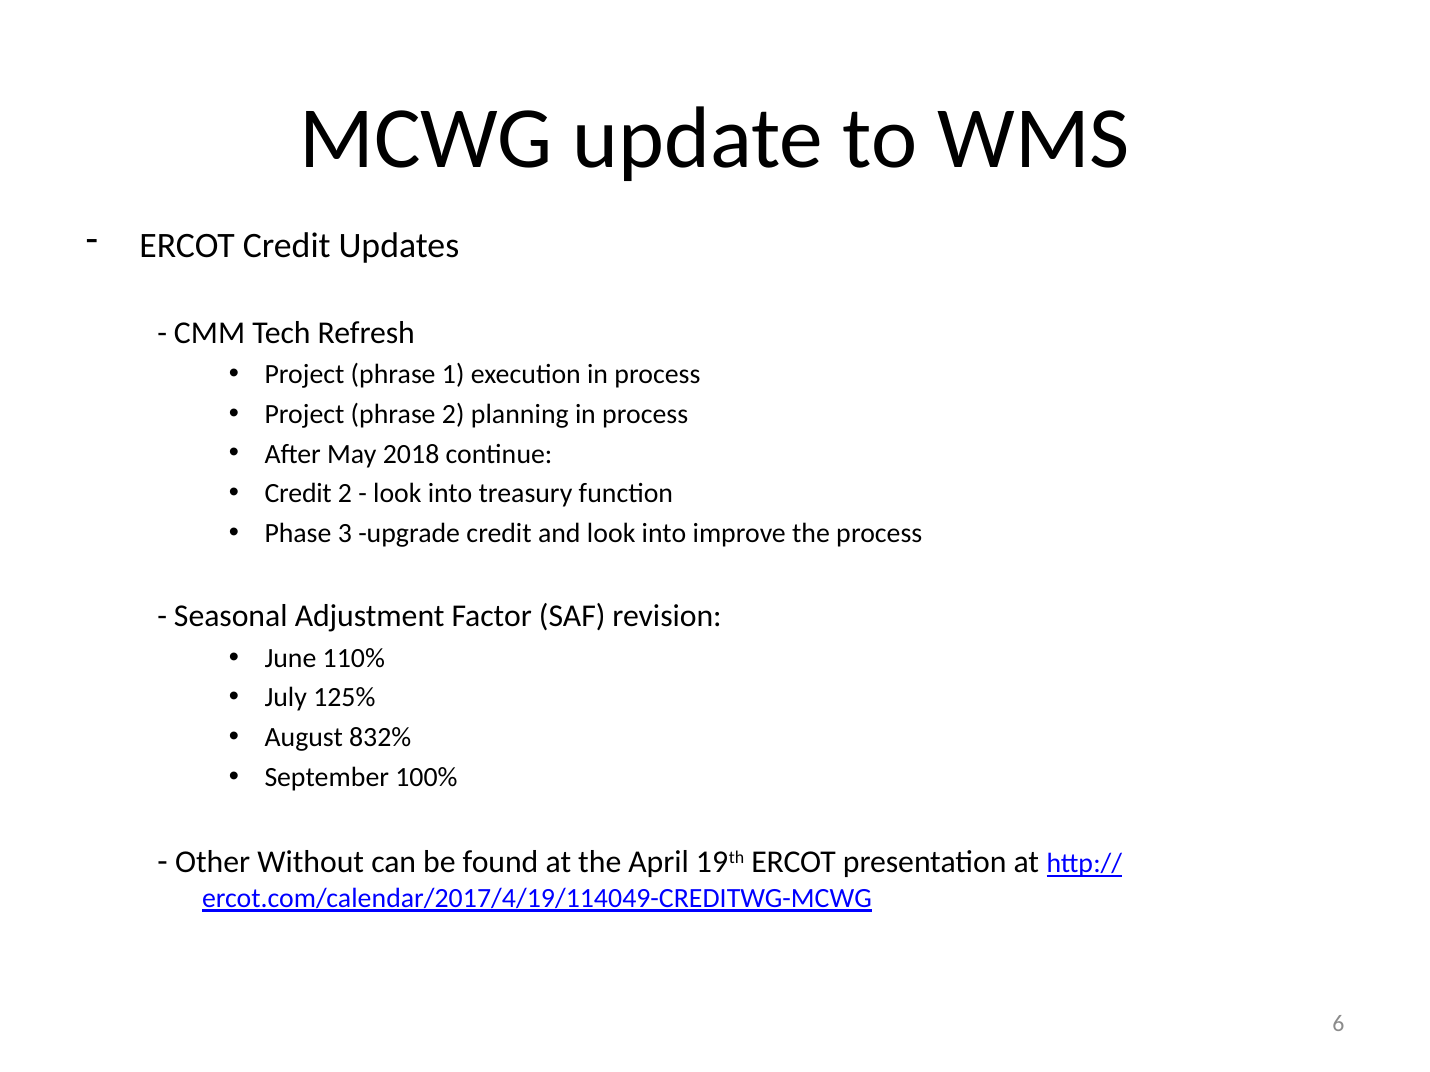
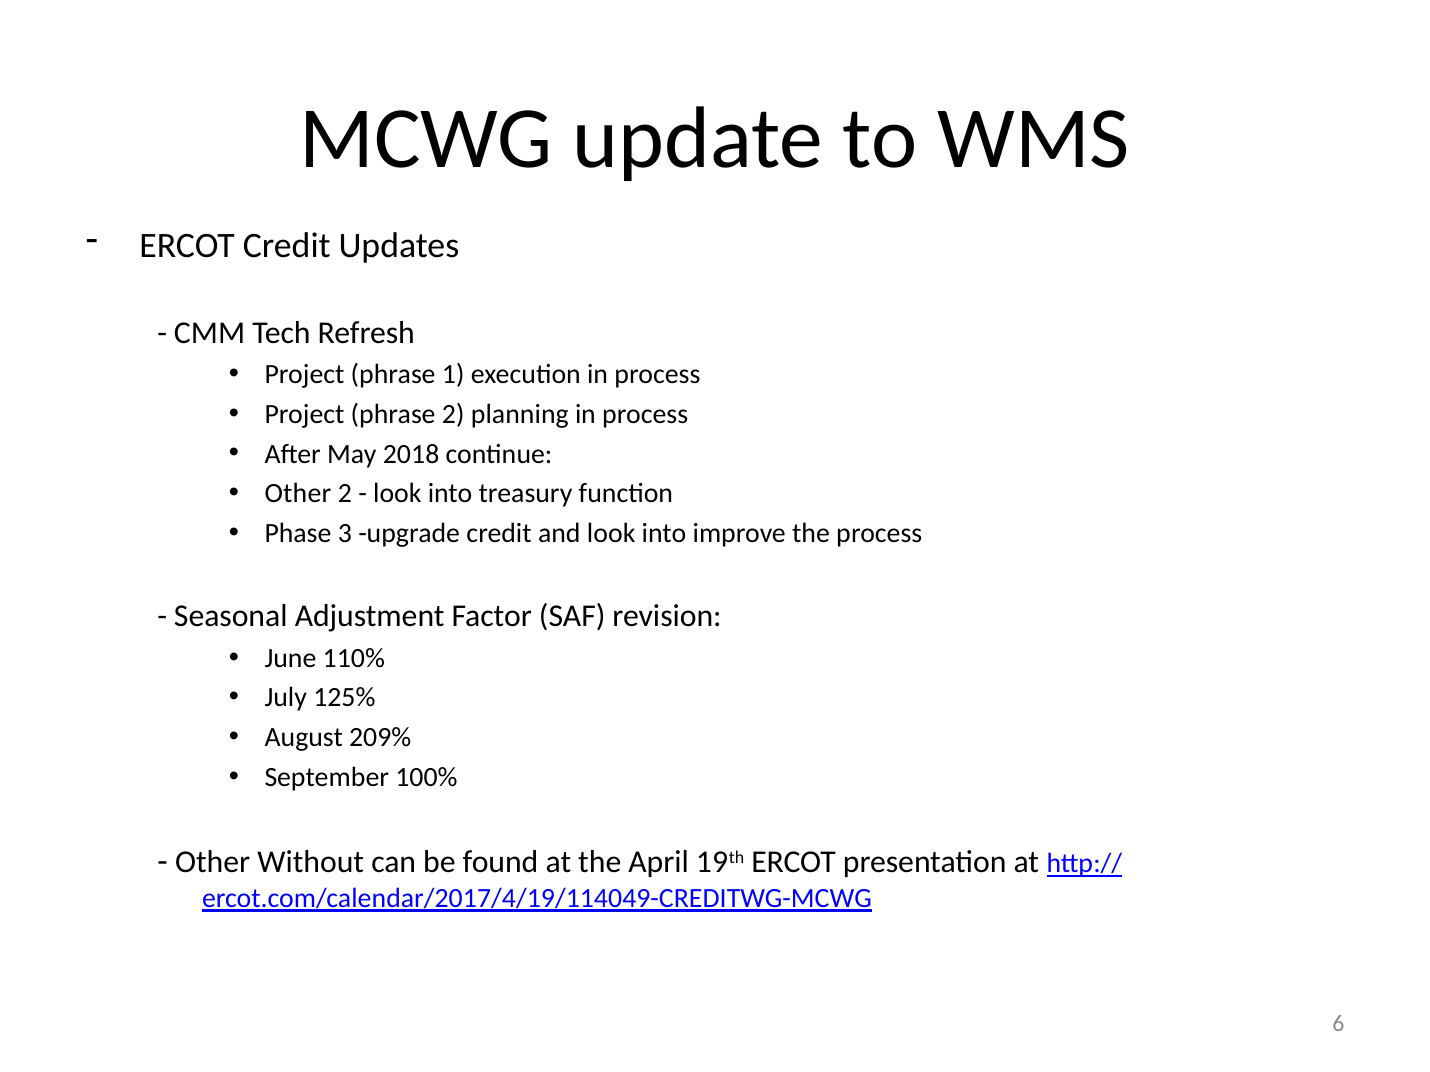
Credit at (298, 494): Credit -> Other
832%: 832% -> 209%
